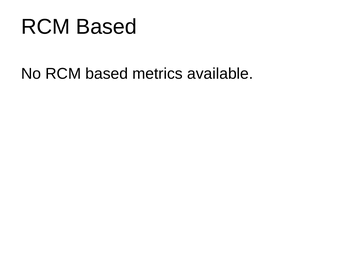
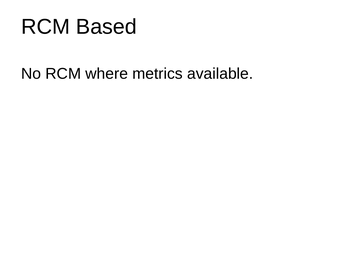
No RCM based: based -> where
